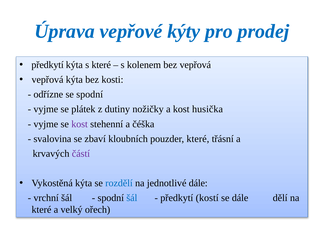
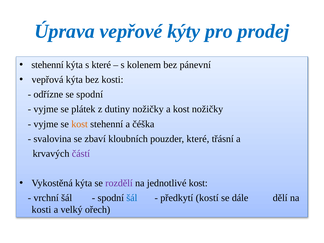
předkytí at (48, 65): předkytí -> stehenní
bez vepřová: vepřová -> pánevní
kost husička: husička -> nožičky
kost at (80, 124) colour: purple -> orange
rozdělí colour: blue -> purple
jednotlivé dále: dále -> kost
které at (41, 210): které -> kosti
